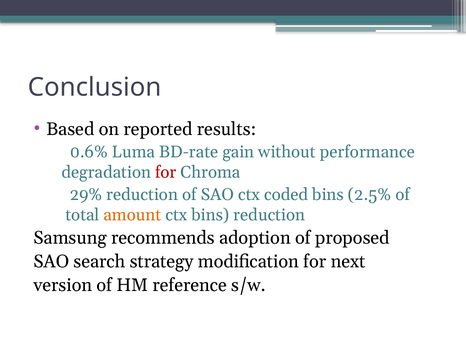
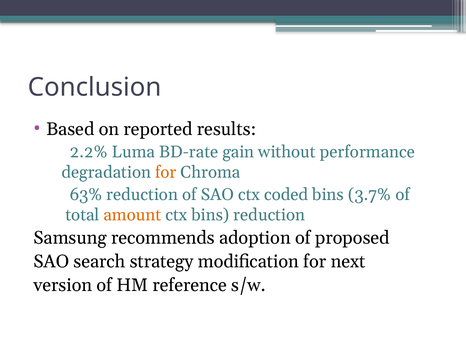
0.6%: 0.6% -> 2.2%
for at (166, 172) colour: red -> orange
29%: 29% -> 63%
2.5%: 2.5% -> 3.7%
